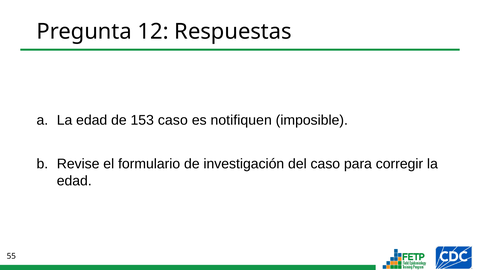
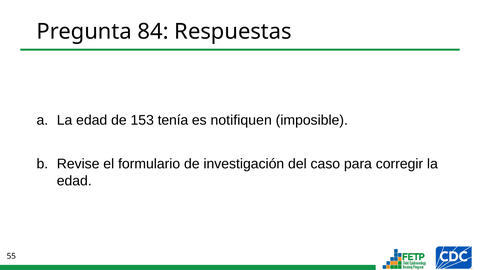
12: 12 -> 84
153 caso: caso -> tenía
